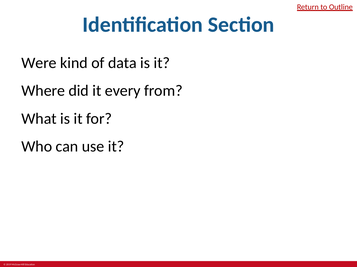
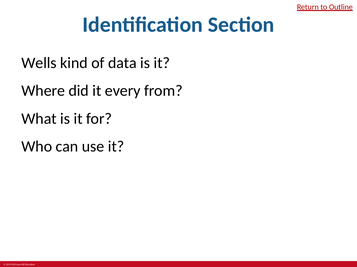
Were: Were -> Wells
